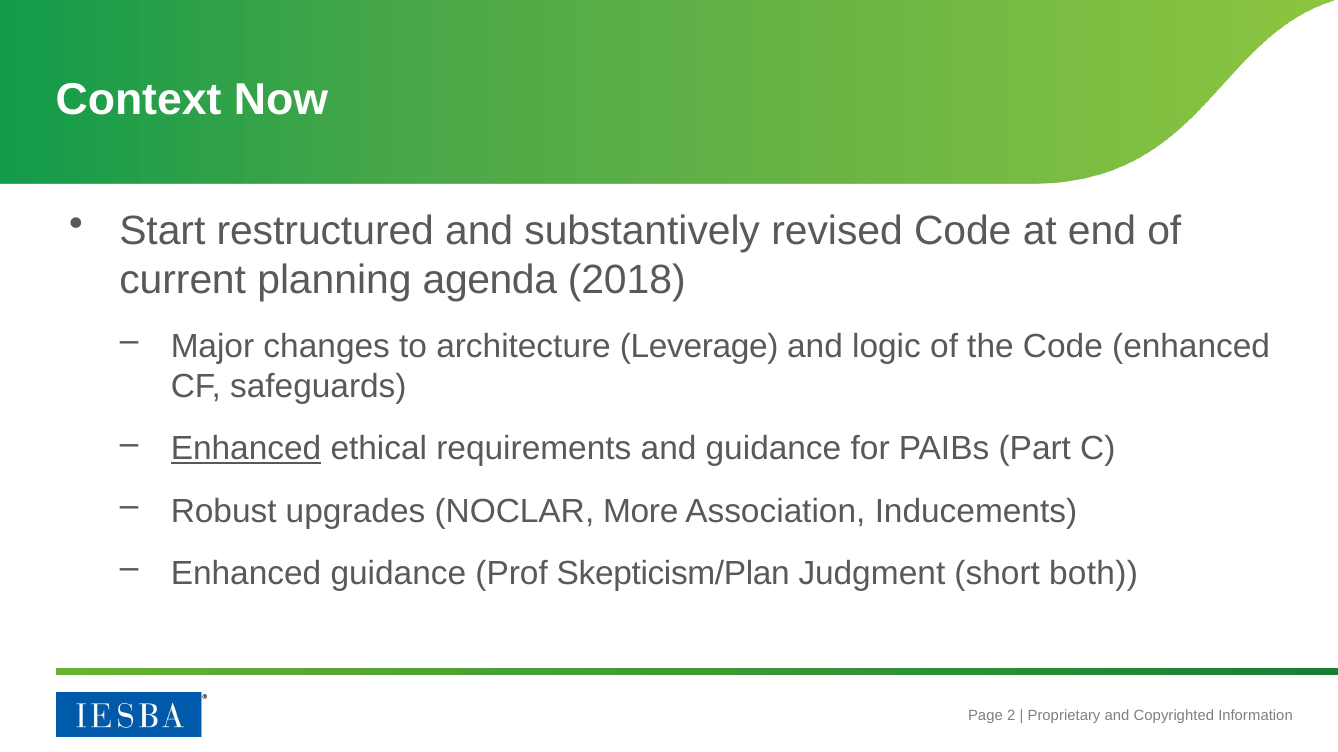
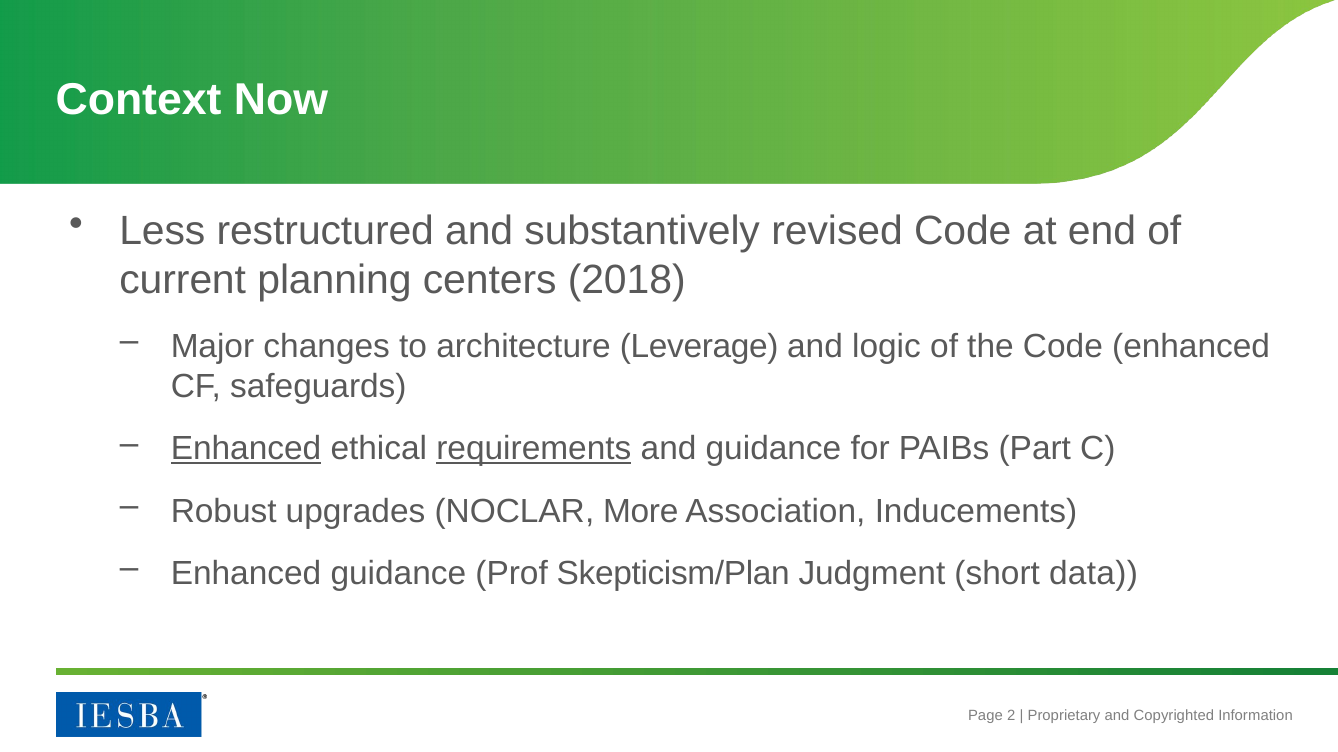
Start: Start -> Less
agenda: agenda -> centers
requirements underline: none -> present
both: both -> data
